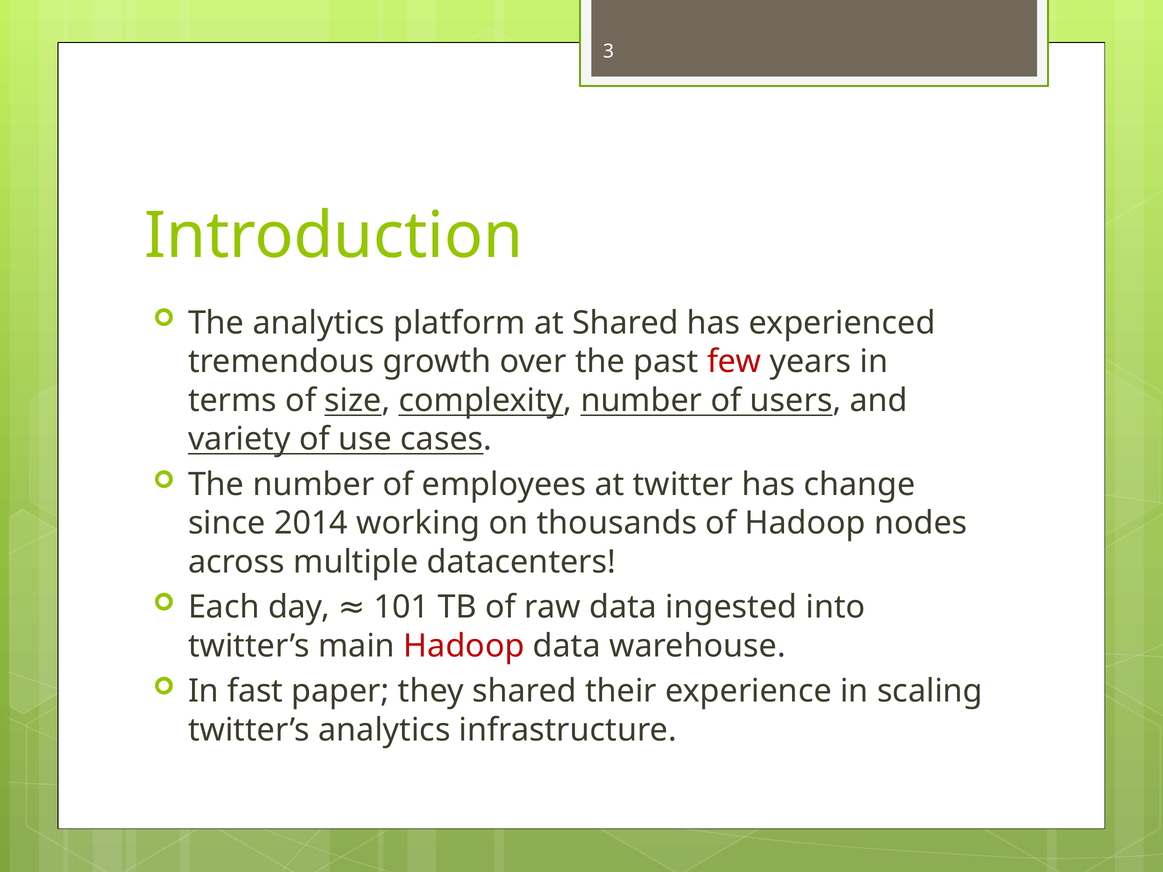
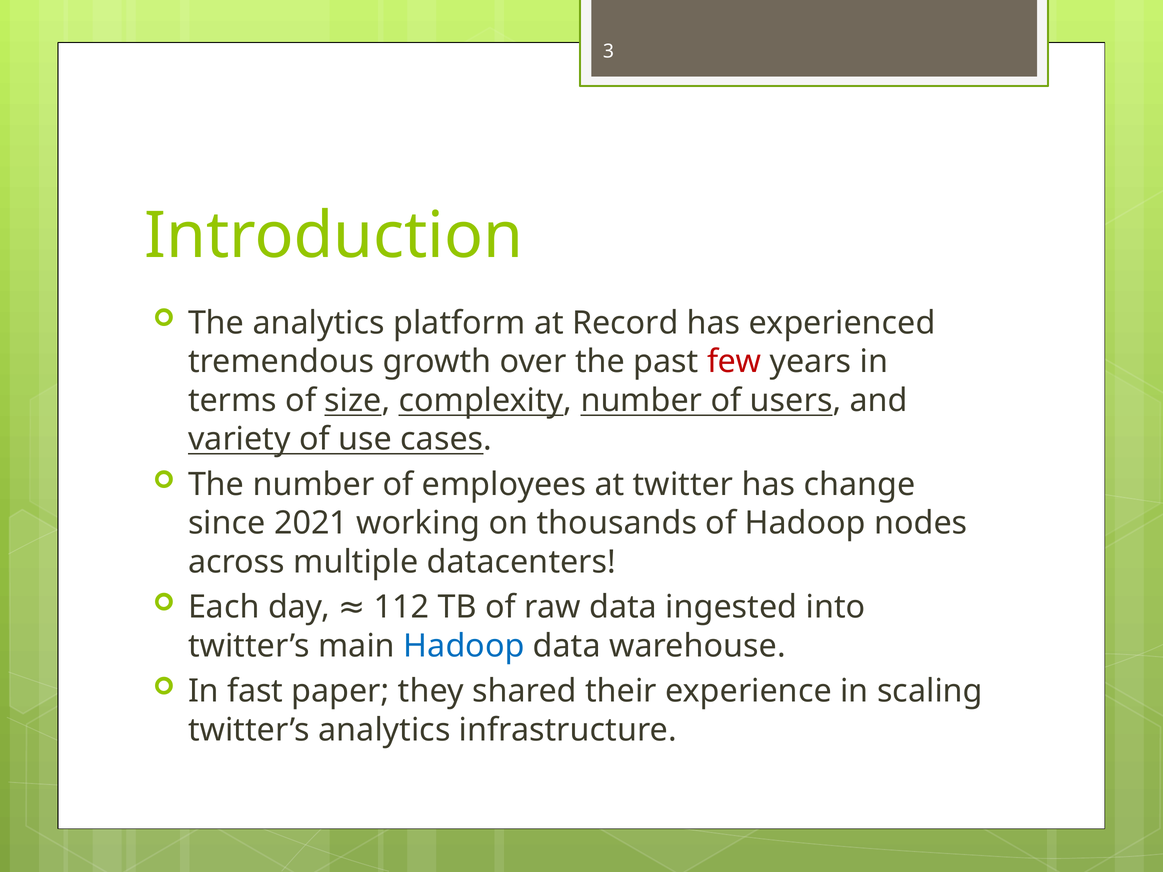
at Shared: Shared -> Record
2014: 2014 -> 2021
101: 101 -> 112
Hadoop at (464, 646) colour: red -> blue
